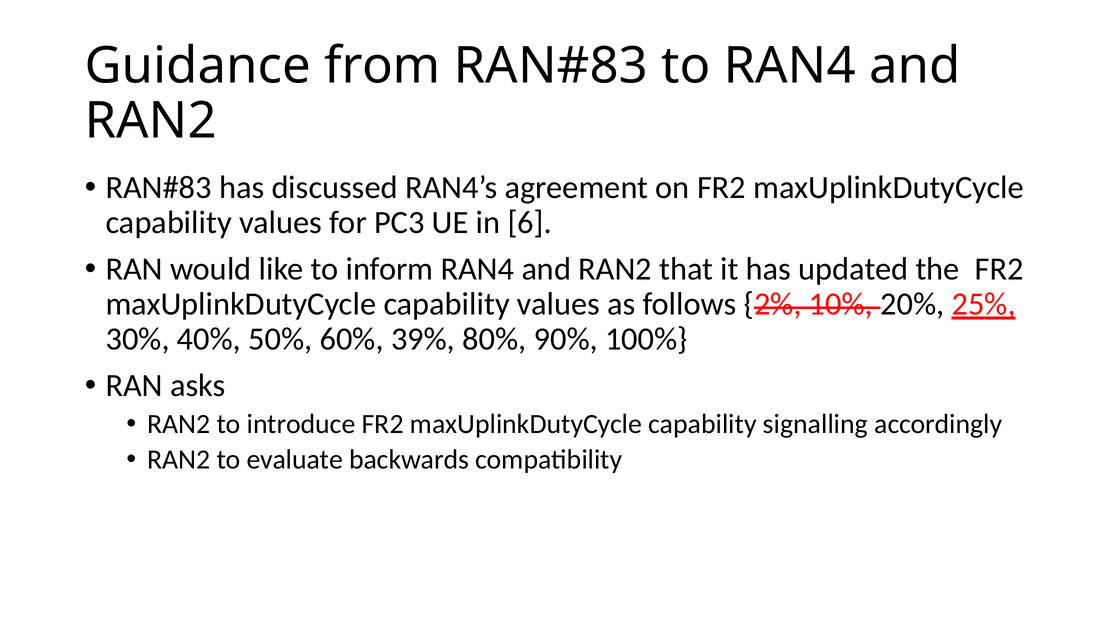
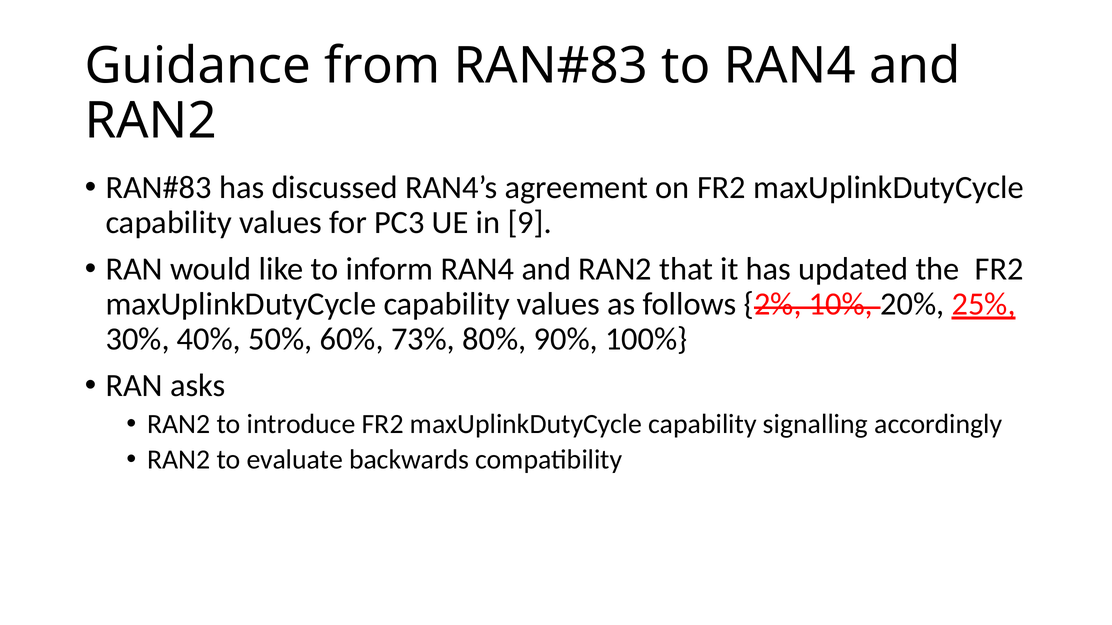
6: 6 -> 9
39%: 39% -> 73%
